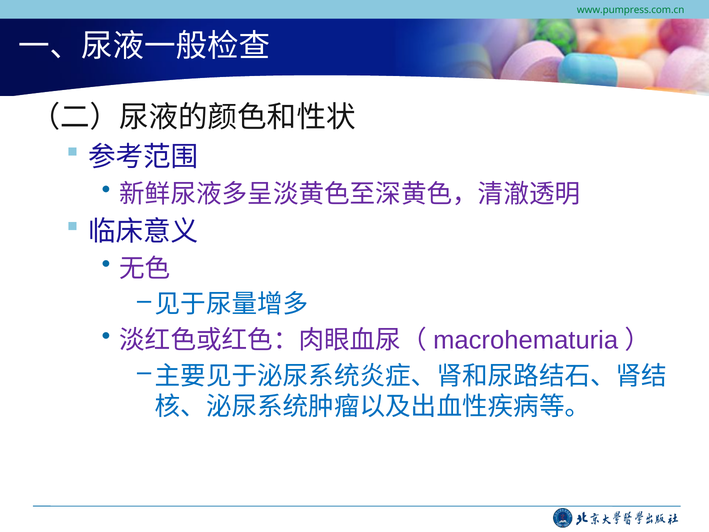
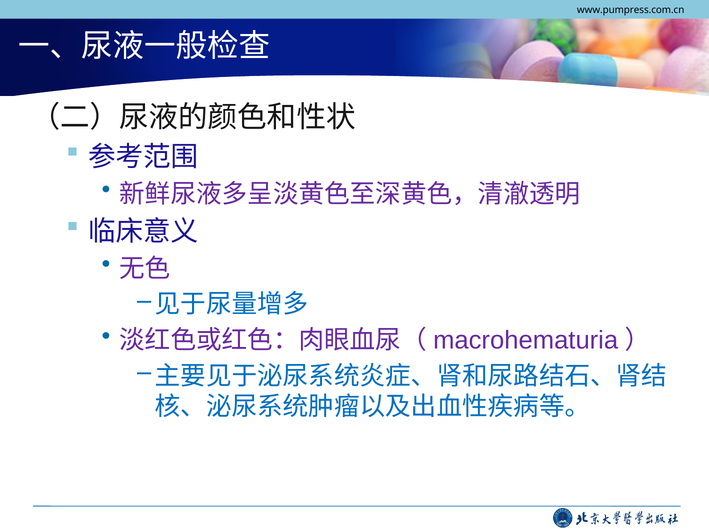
www.pumpress.com.cn colour: green -> black
